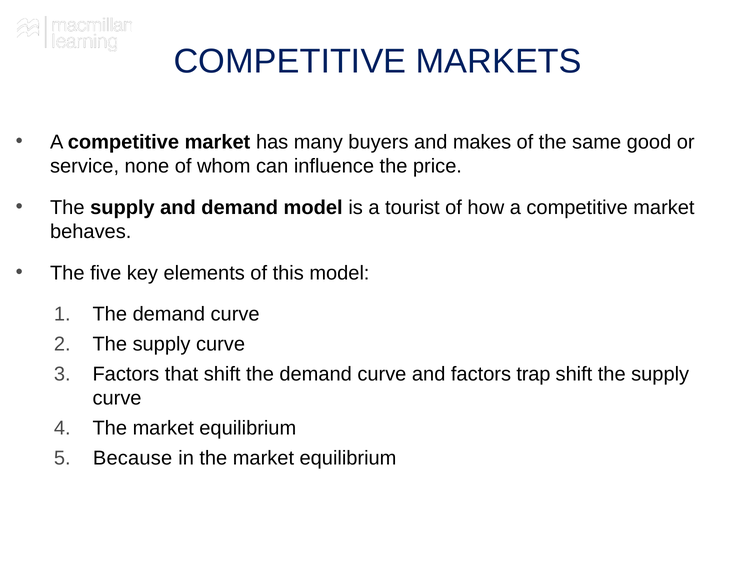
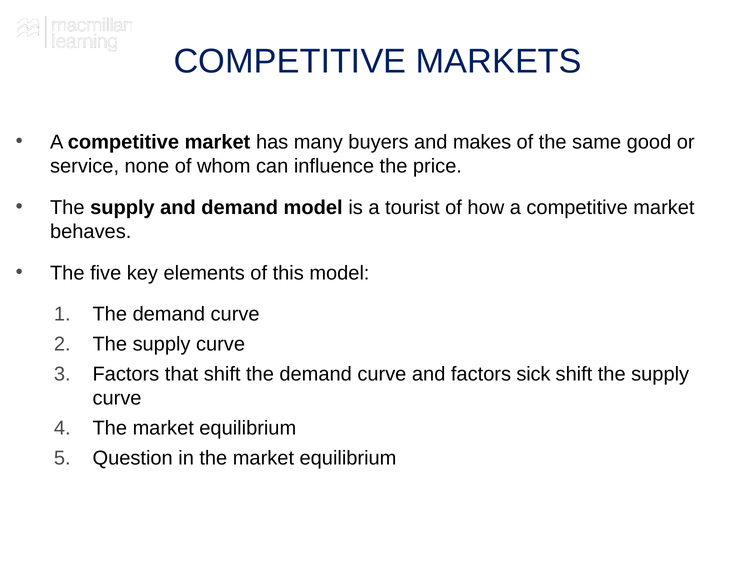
trap: trap -> sick
Because: Because -> Question
